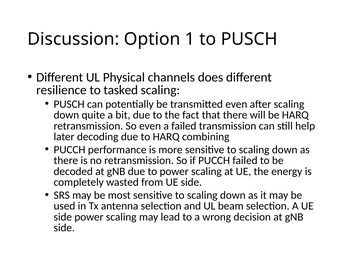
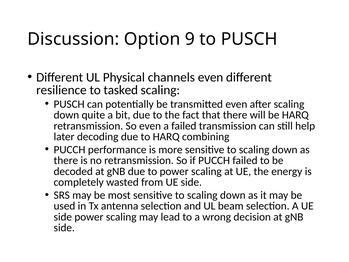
1: 1 -> 9
channels does: does -> even
